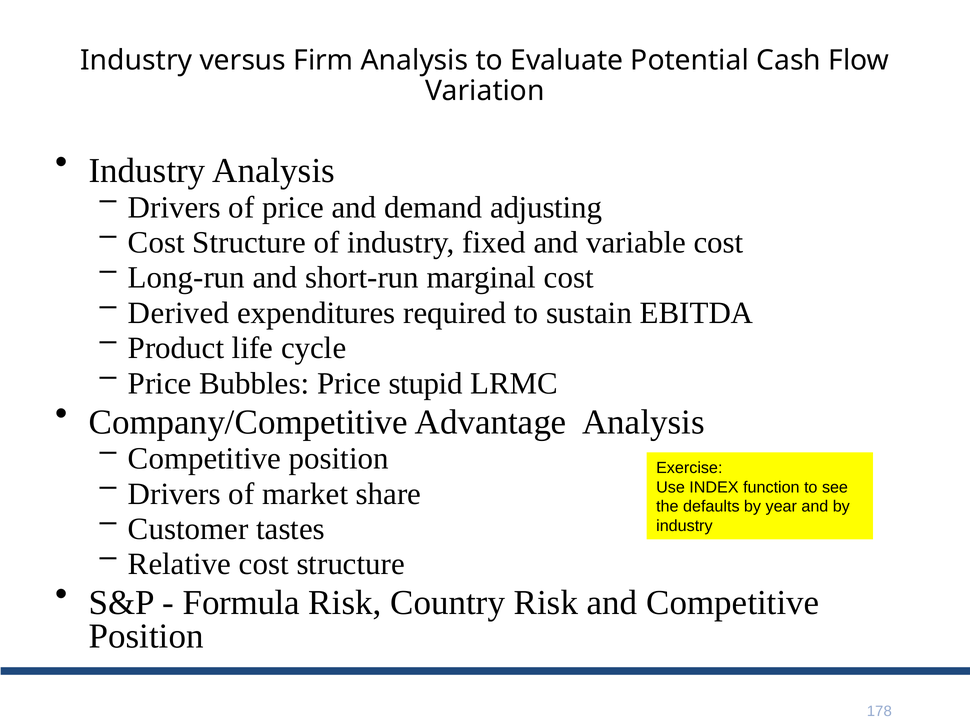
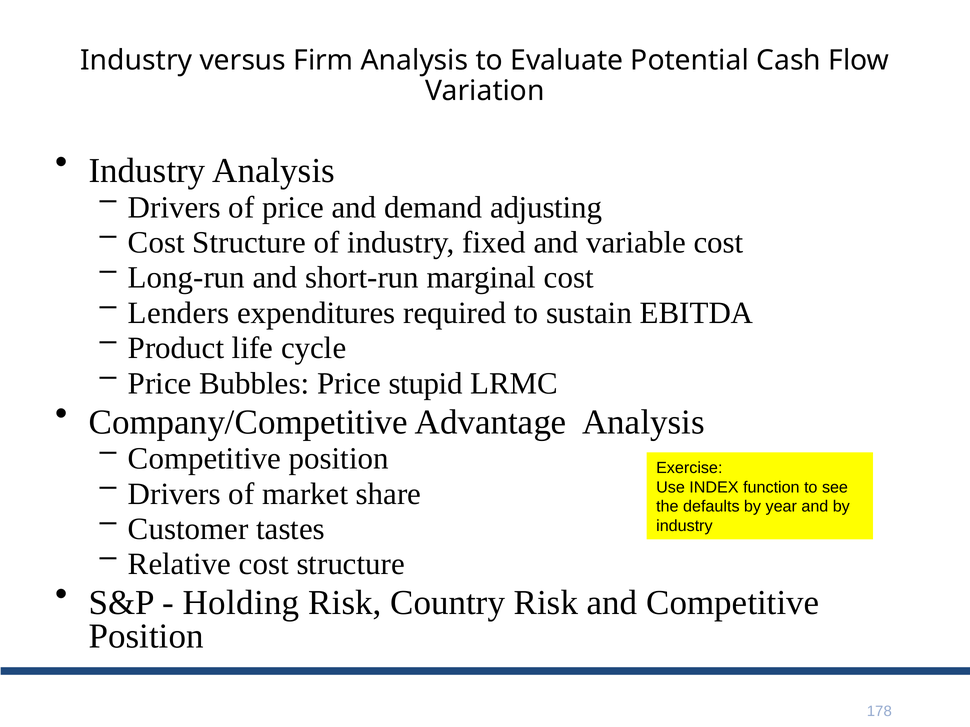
Derived: Derived -> Lenders
Formula: Formula -> Holding
